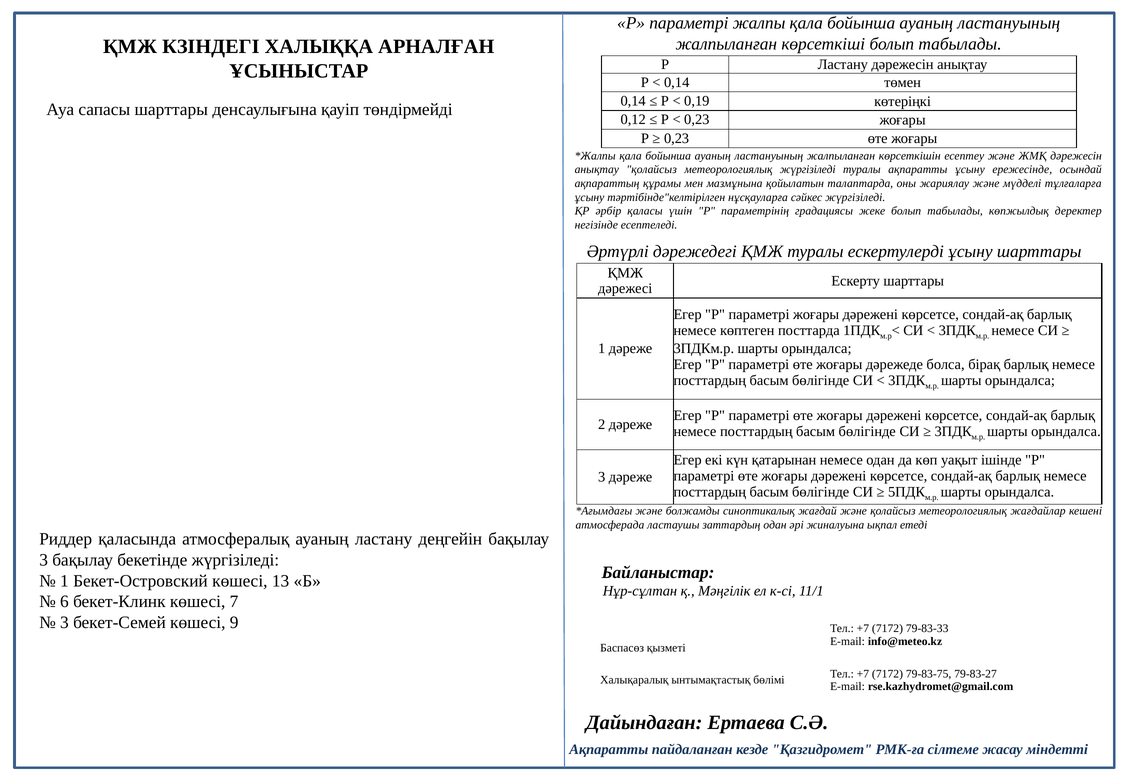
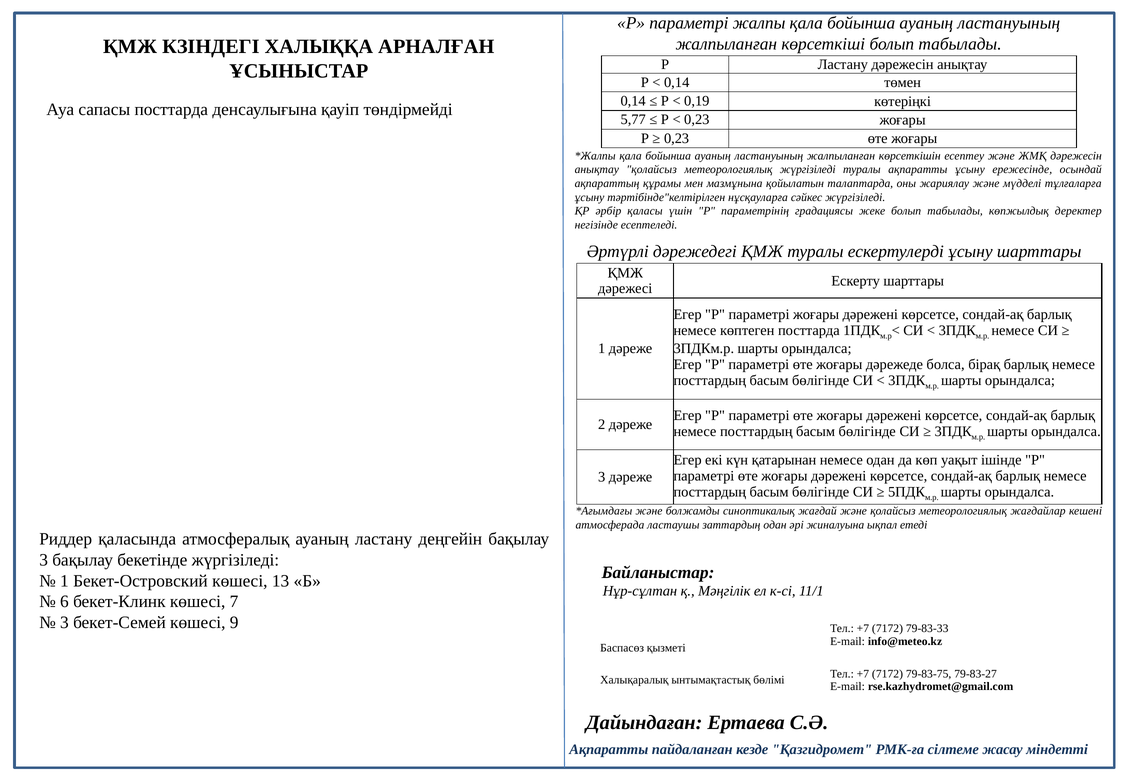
сапасы шарттары: шарттары -> посттарда
0,12: 0,12 -> 5,77
